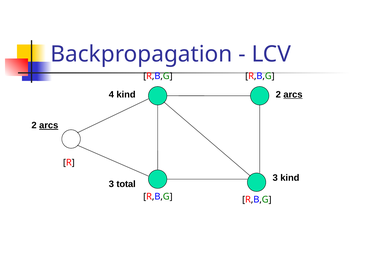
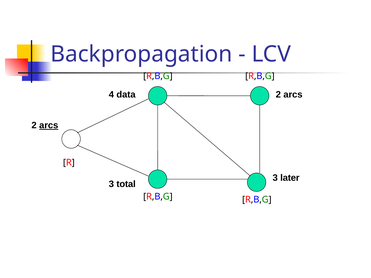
4 kind: kind -> data
arcs at (293, 95) underline: present -> none
3 kind: kind -> later
